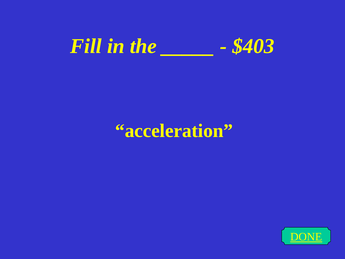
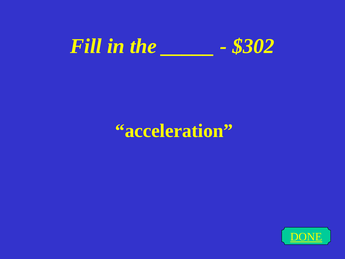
$403: $403 -> $302
